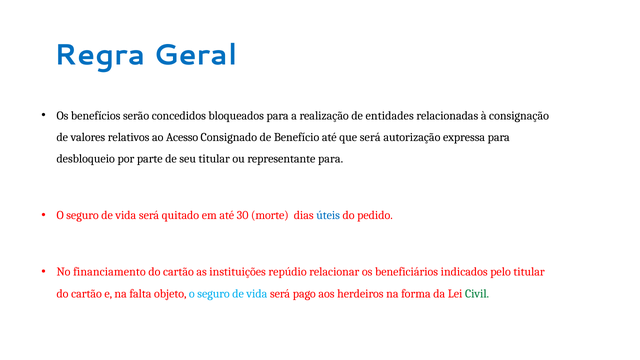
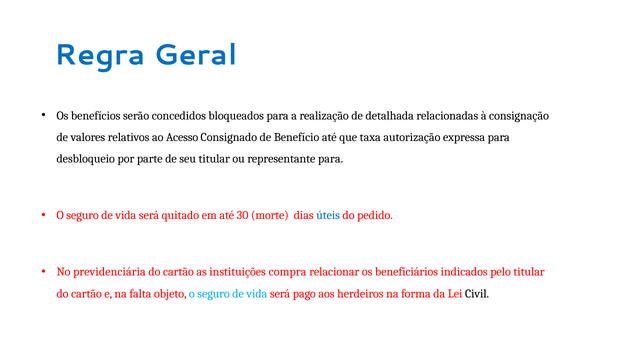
entidades: entidades -> detalhada
que será: será -> taxa
financiamento: financiamento -> previdenciária
repúdio: repúdio -> compra
Civil colour: green -> black
